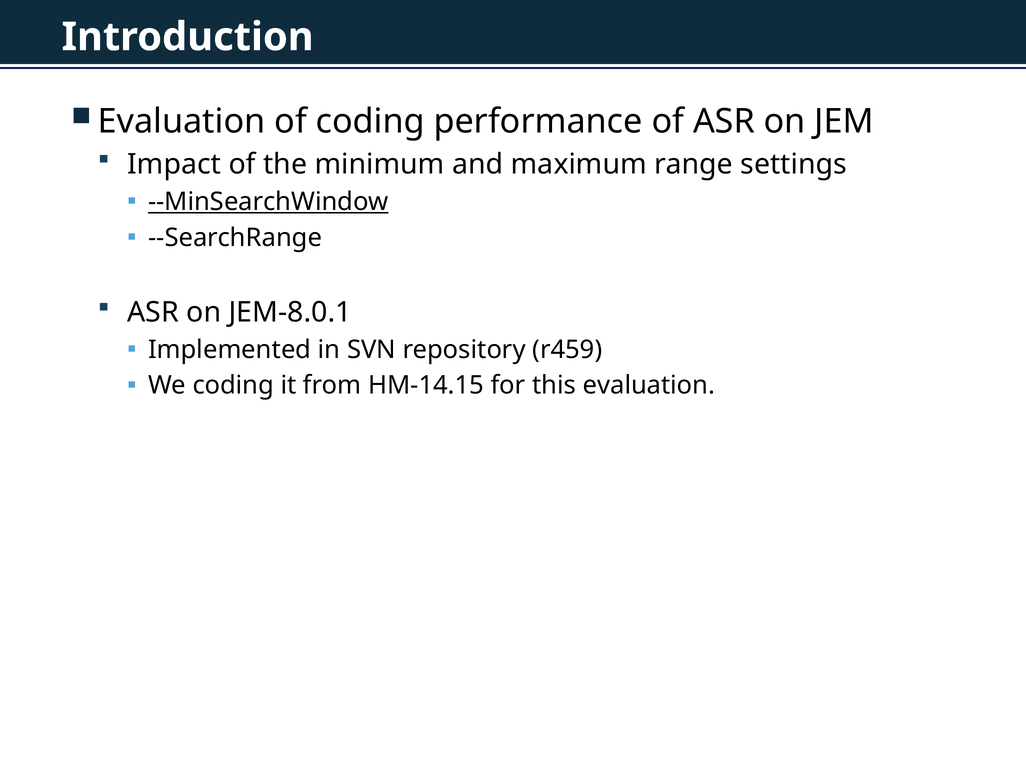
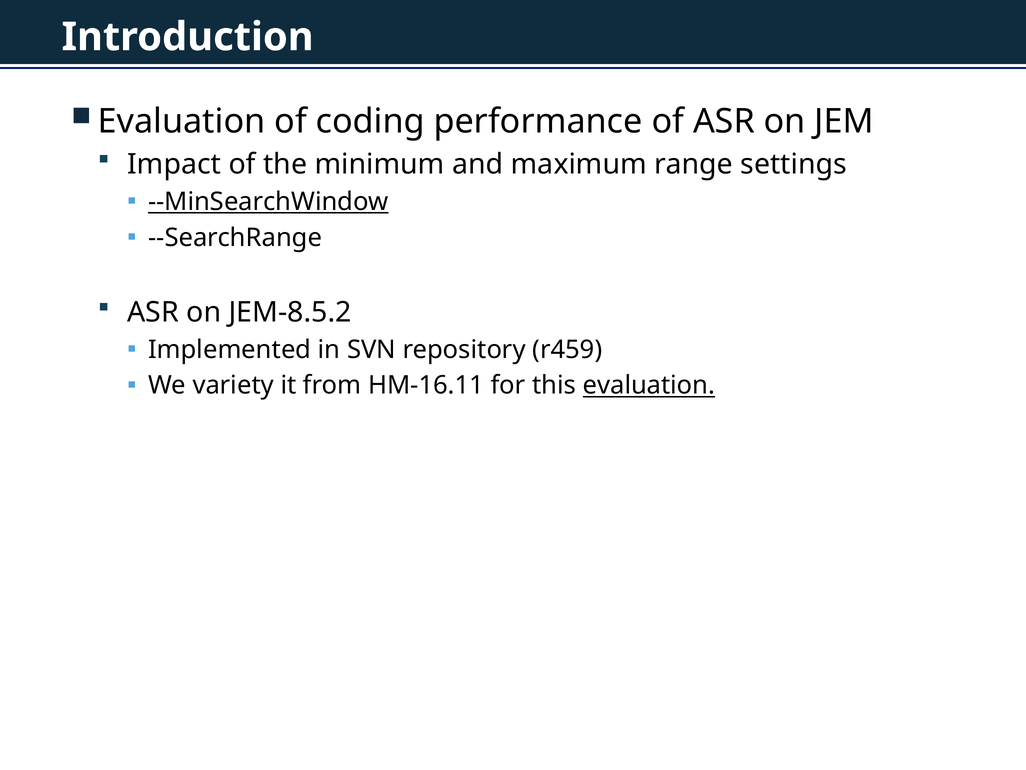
JEM-8.0.1: JEM-8.0.1 -> JEM-8.5.2
We coding: coding -> variety
HM-14.15: HM-14.15 -> HM-16.11
evaluation at (649, 385) underline: none -> present
